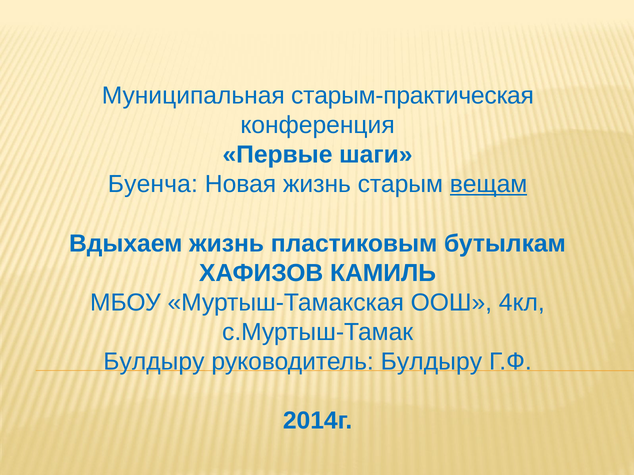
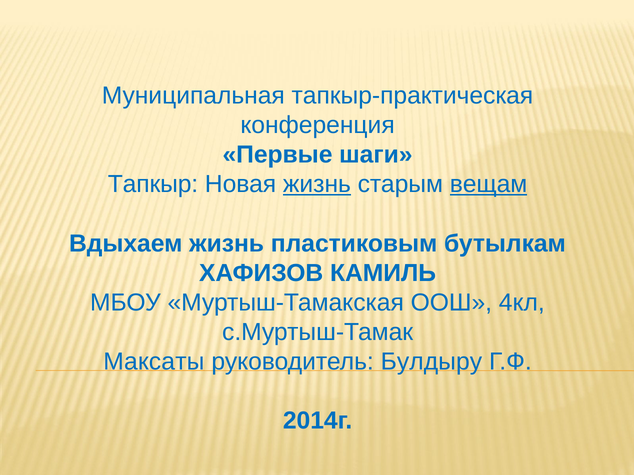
старым-практическая: старым-практическая -> тапкыр-практическая
Буенча: Буенча -> Тапкыр
жизнь at (317, 184) underline: none -> present
Булдыру at (154, 362): Булдыру -> Максаты
